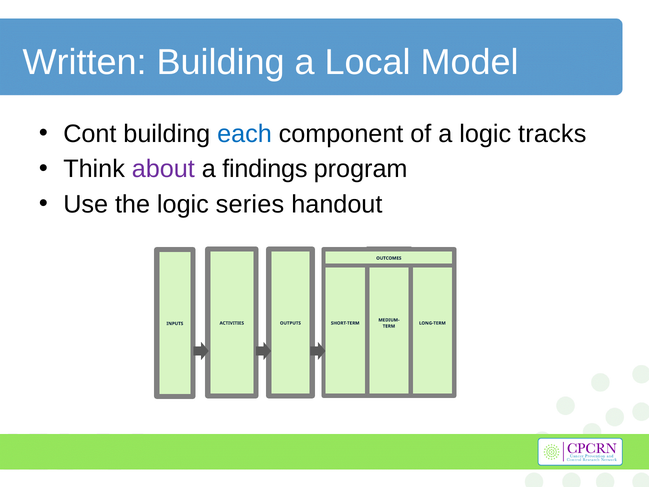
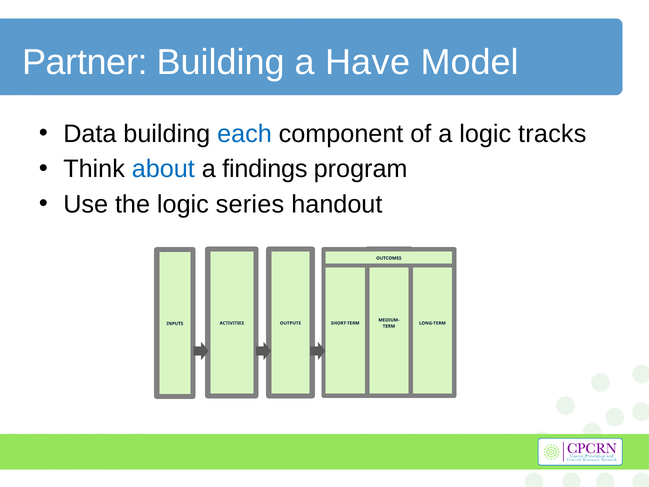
Written: Written -> Partner
Local: Local -> Have
Cont: Cont -> Data
about colour: purple -> blue
